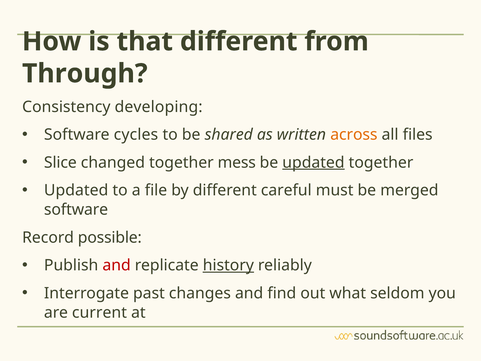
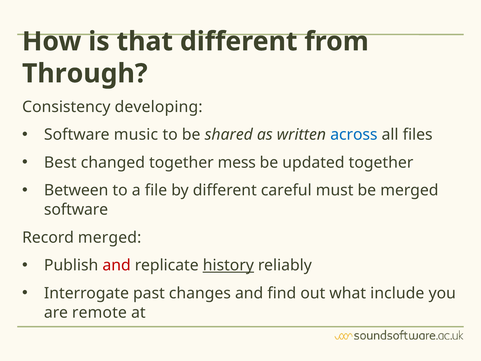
cycles: cycles -> music
across colour: orange -> blue
Slice: Slice -> Best
updated at (313, 162) underline: present -> none
Updated at (76, 190): Updated -> Between
Record possible: possible -> merged
seldom: seldom -> include
current: current -> remote
